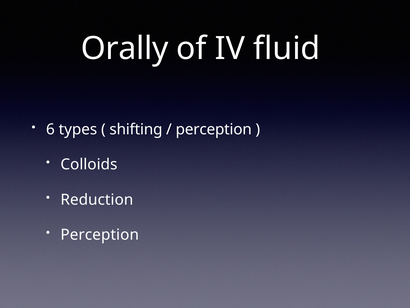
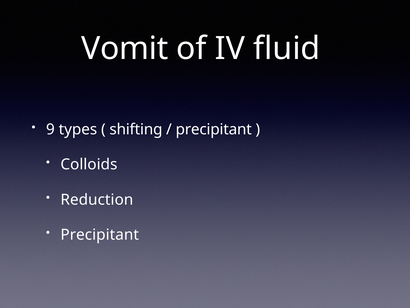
Orally: Orally -> Vomit
6: 6 -> 9
perception at (214, 129): perception -> precipitant
Perception at (100, 234): Perception -> Precipitant
